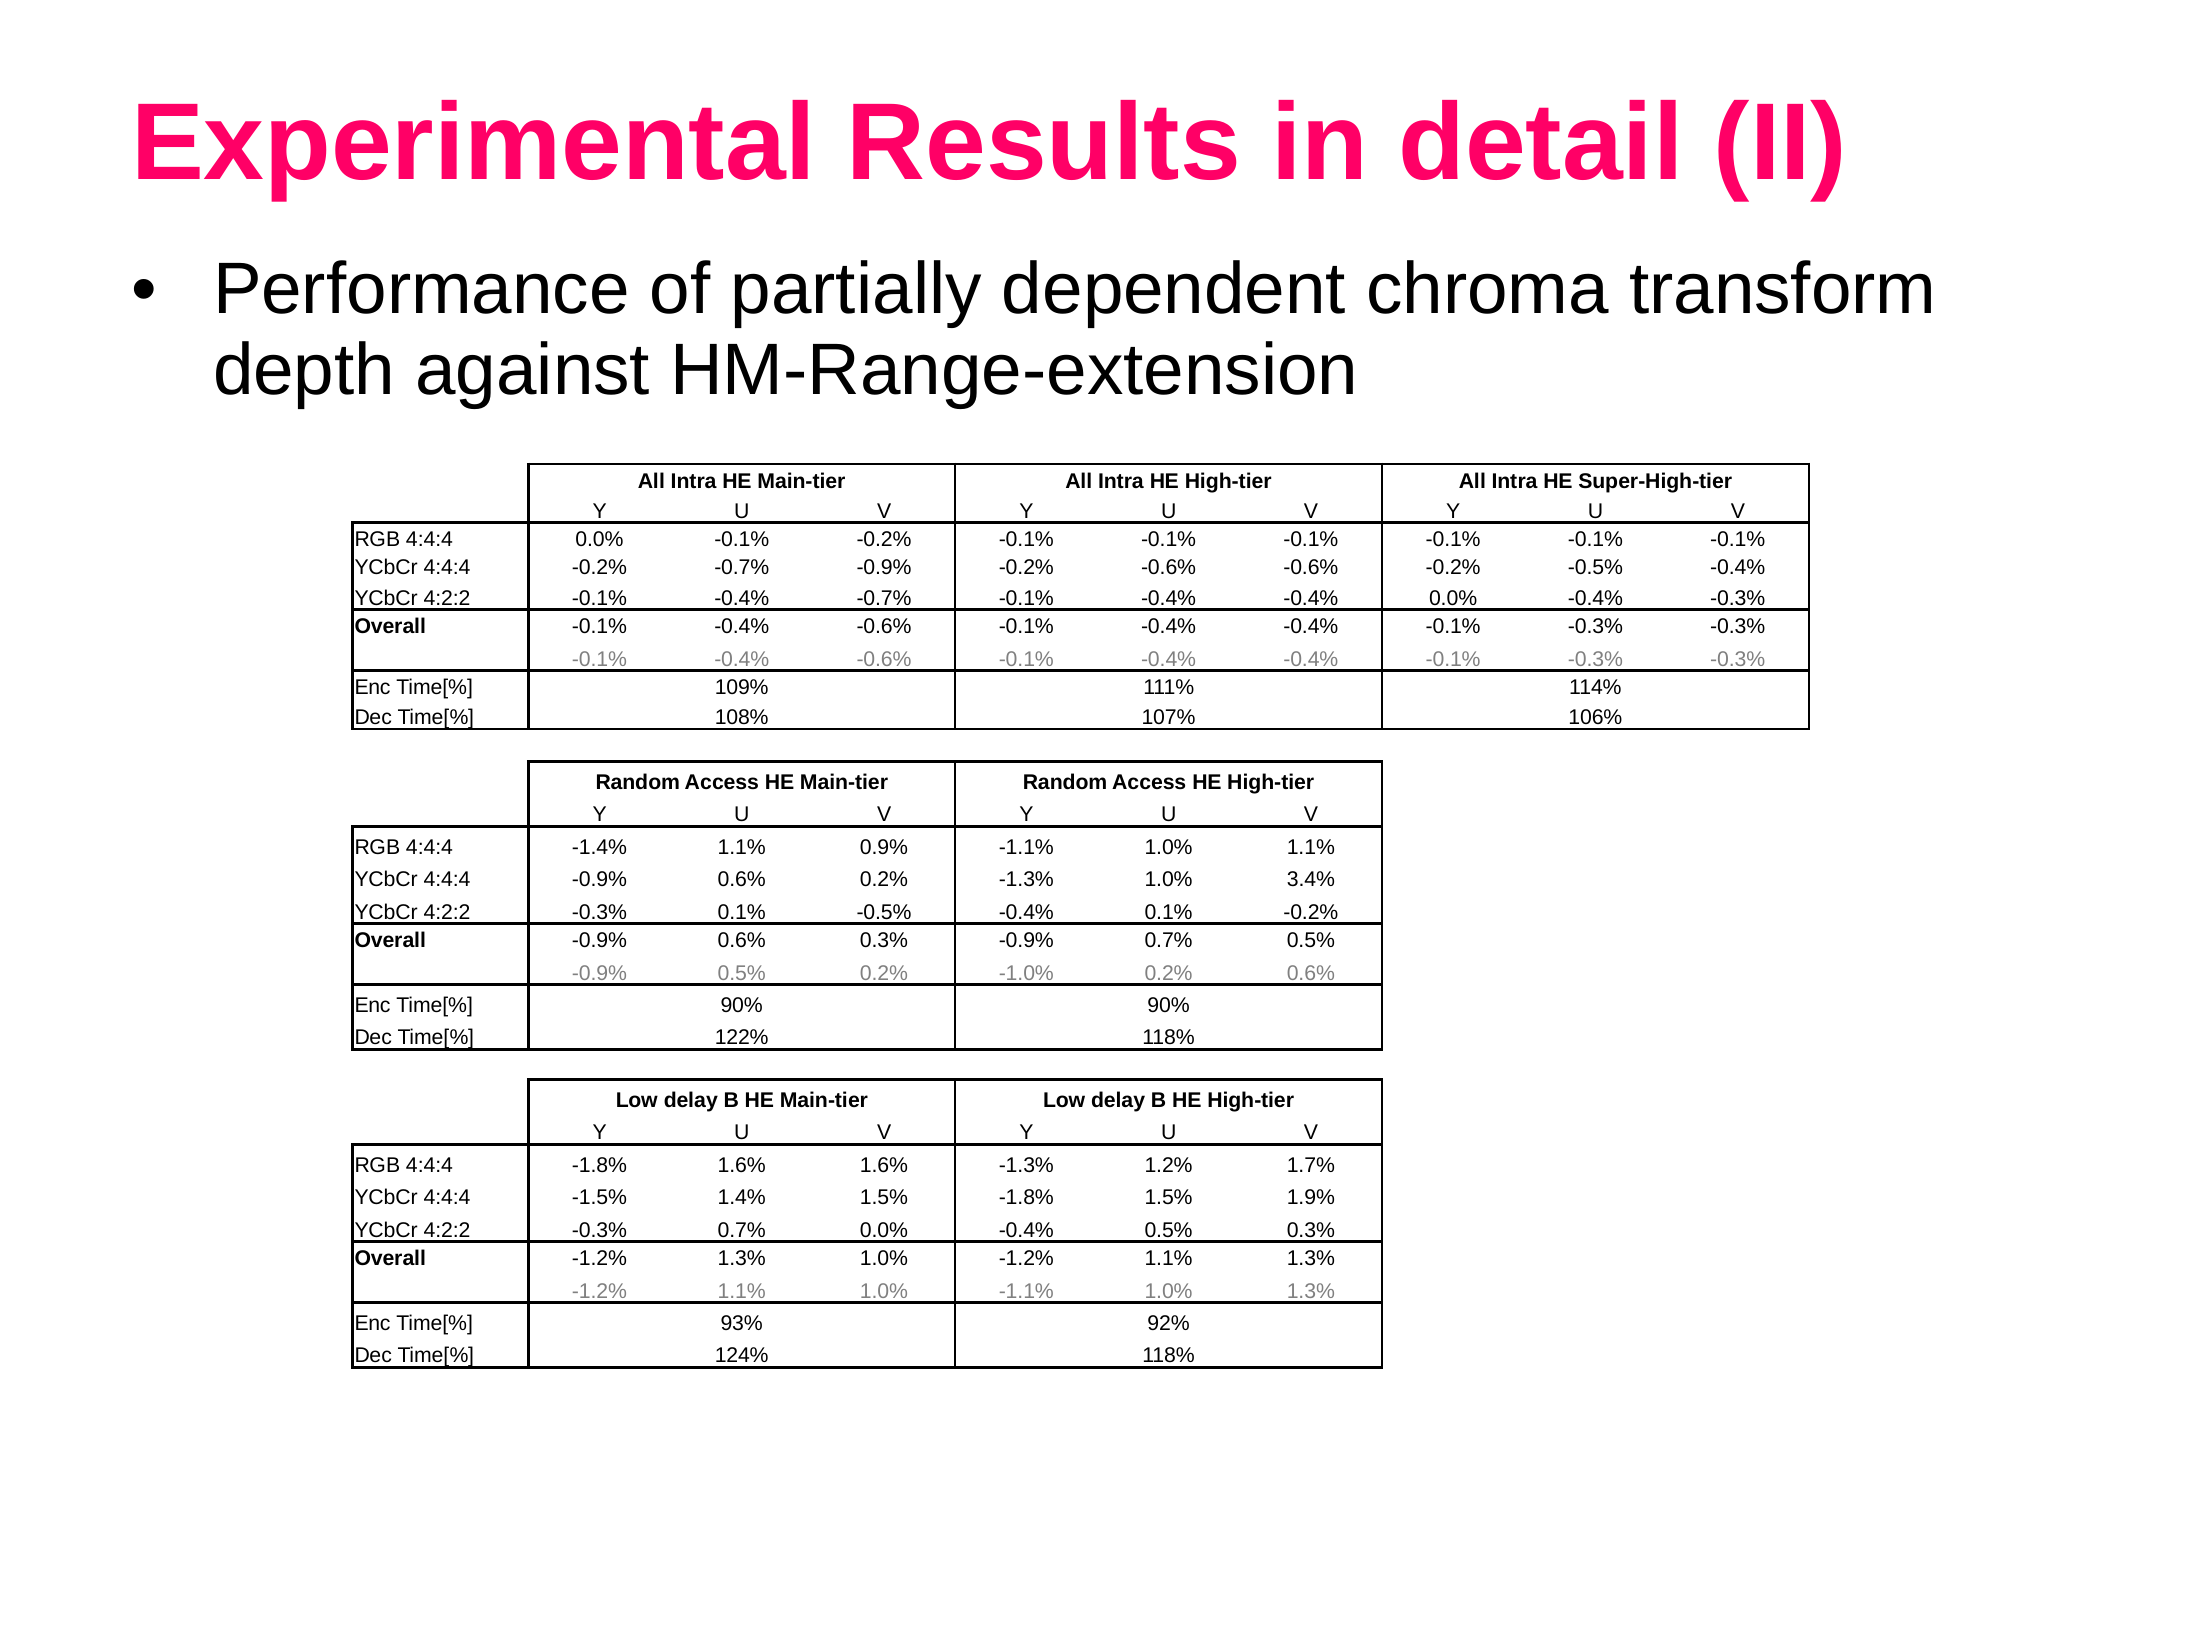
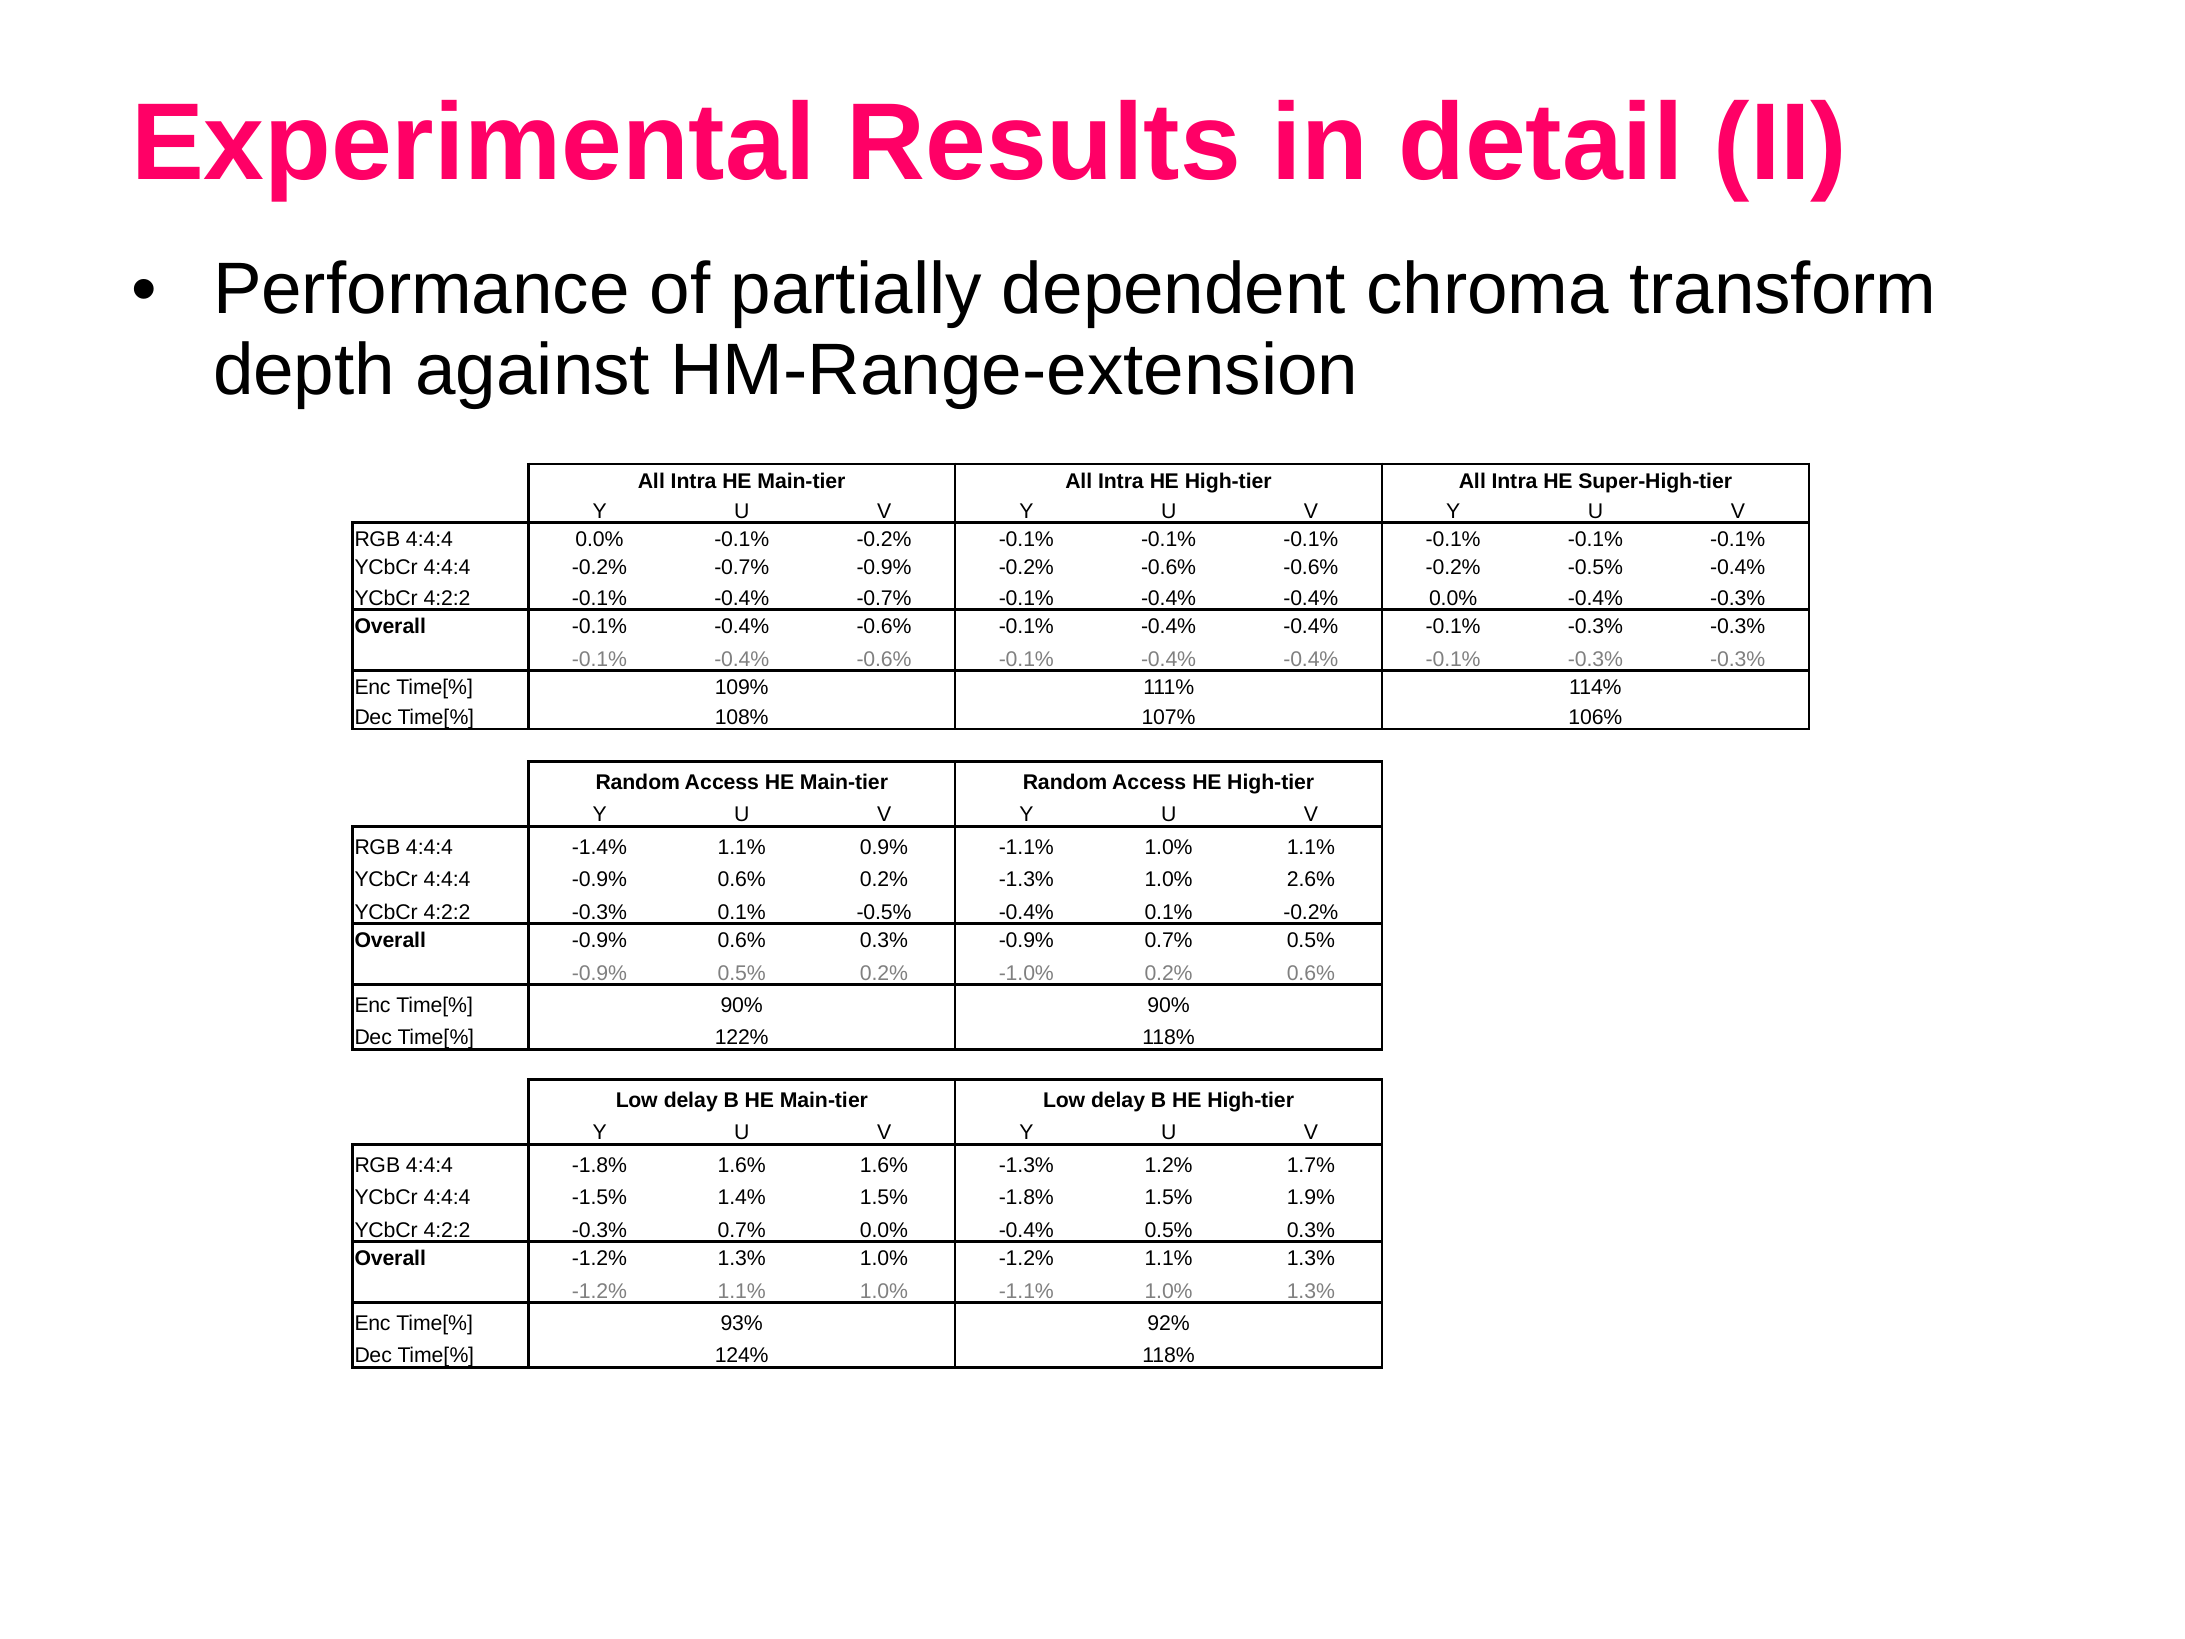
3.4%: 3.4% -> 2.6%
